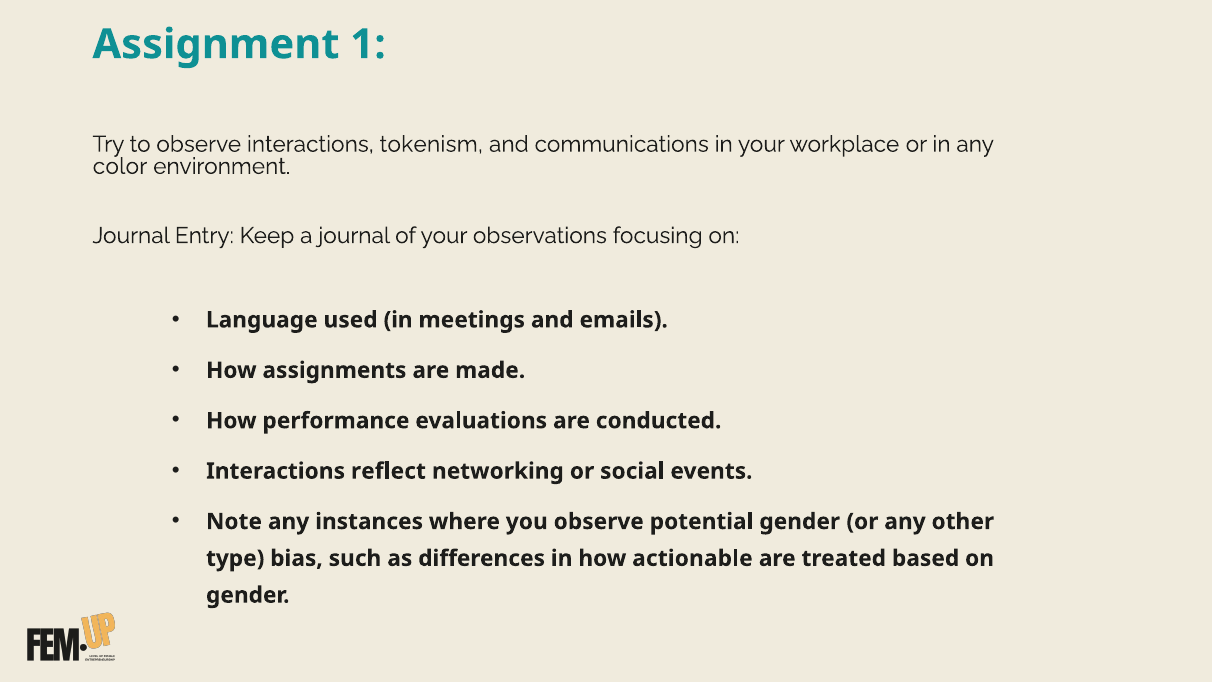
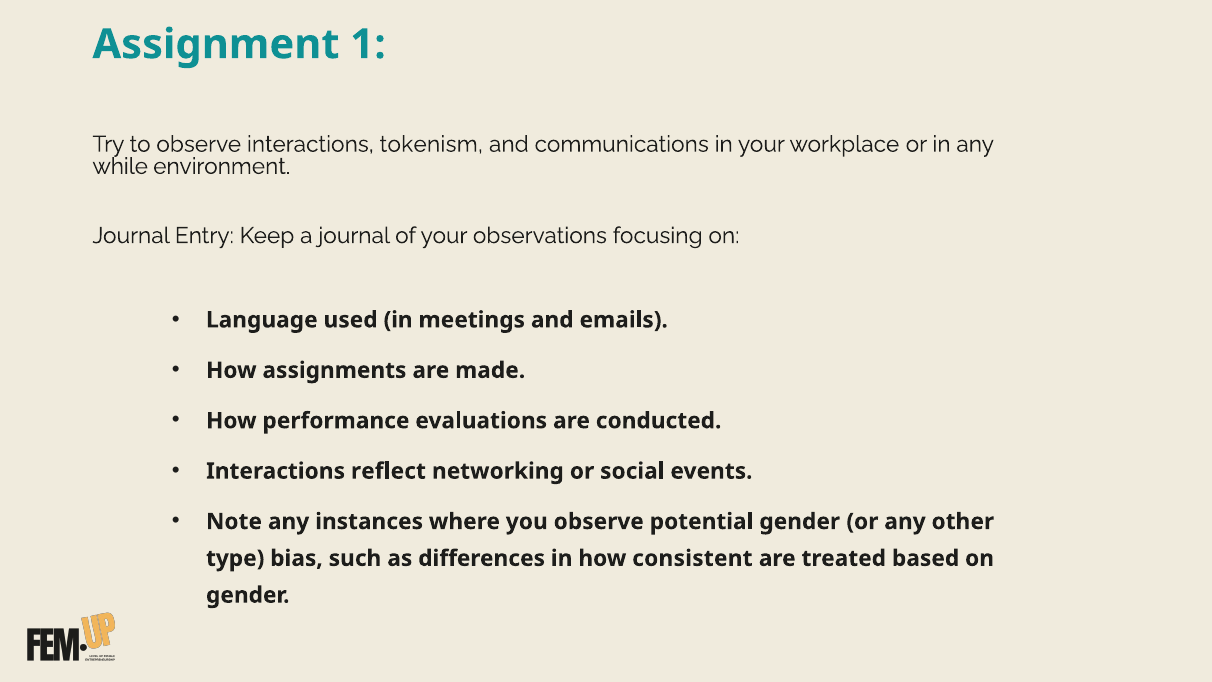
color: color -> while
actionable: actionable -> consistent
